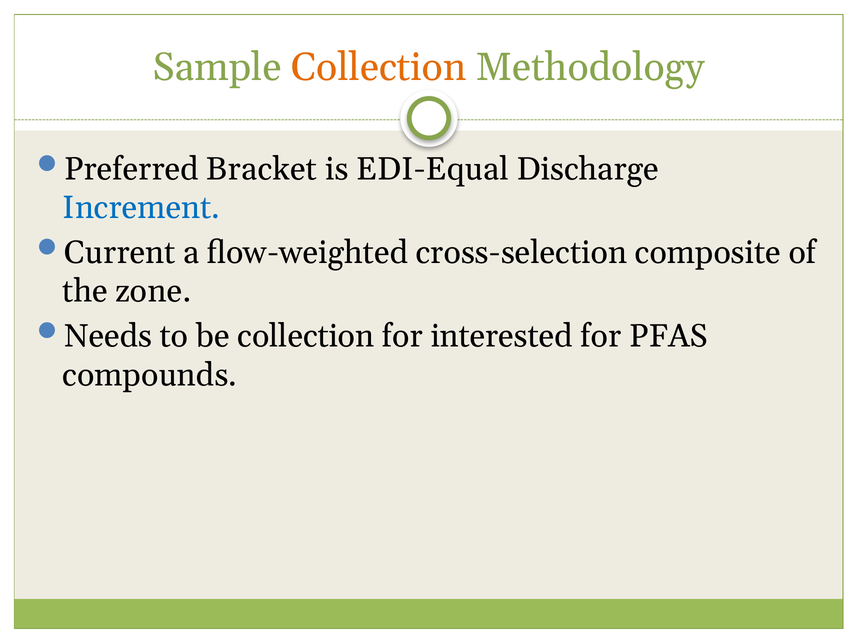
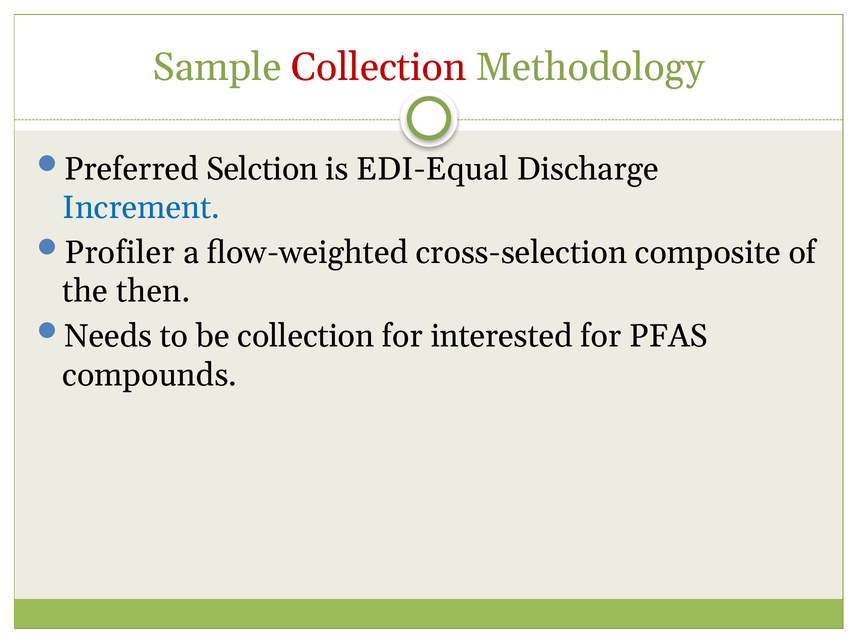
Collection at (379, 68) colour: orange -> red
Bracket: Bracket -> Selction
Current: Current -> Profiler
zone: zone -> then
